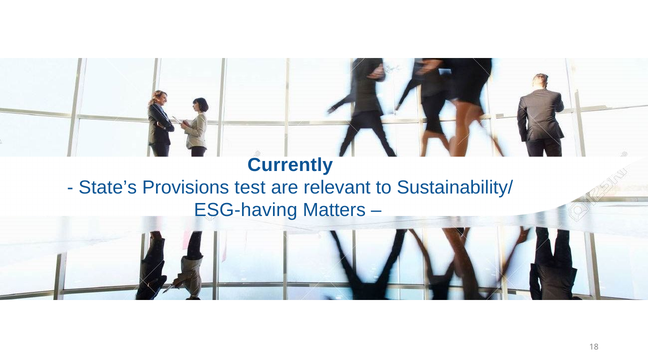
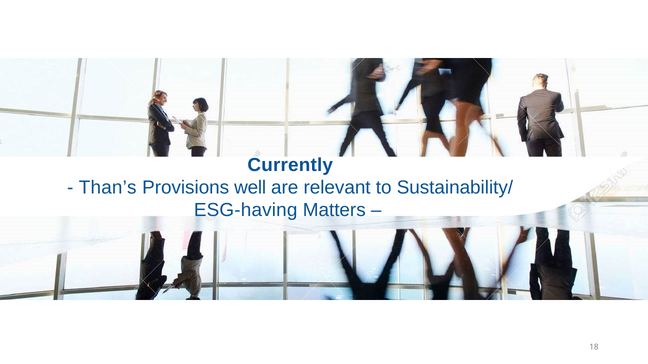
State’s: State’s -> Than’s
test: test -> well
